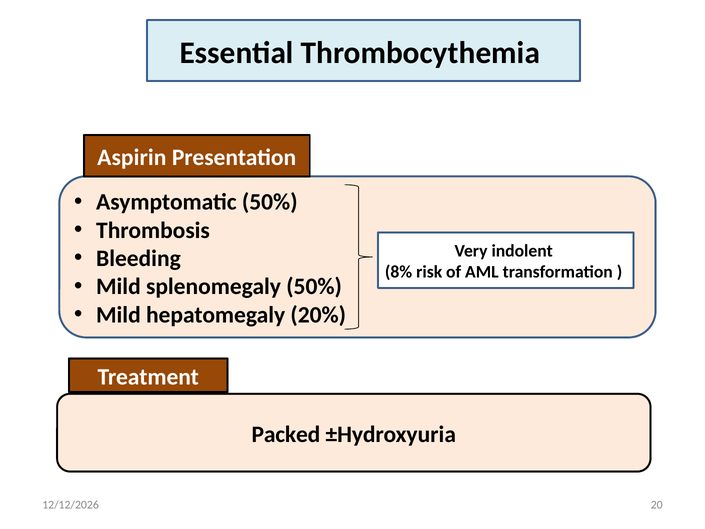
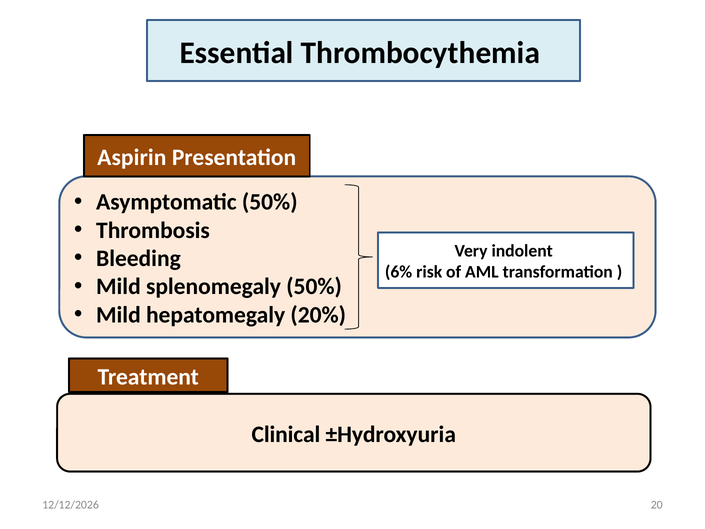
8%: 8% -> 6%
Packed: Packed -> Clinical
